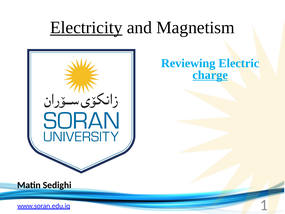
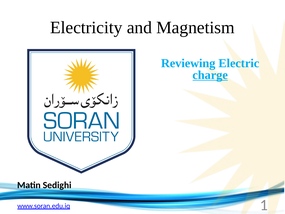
Electricity underline: present -> none
